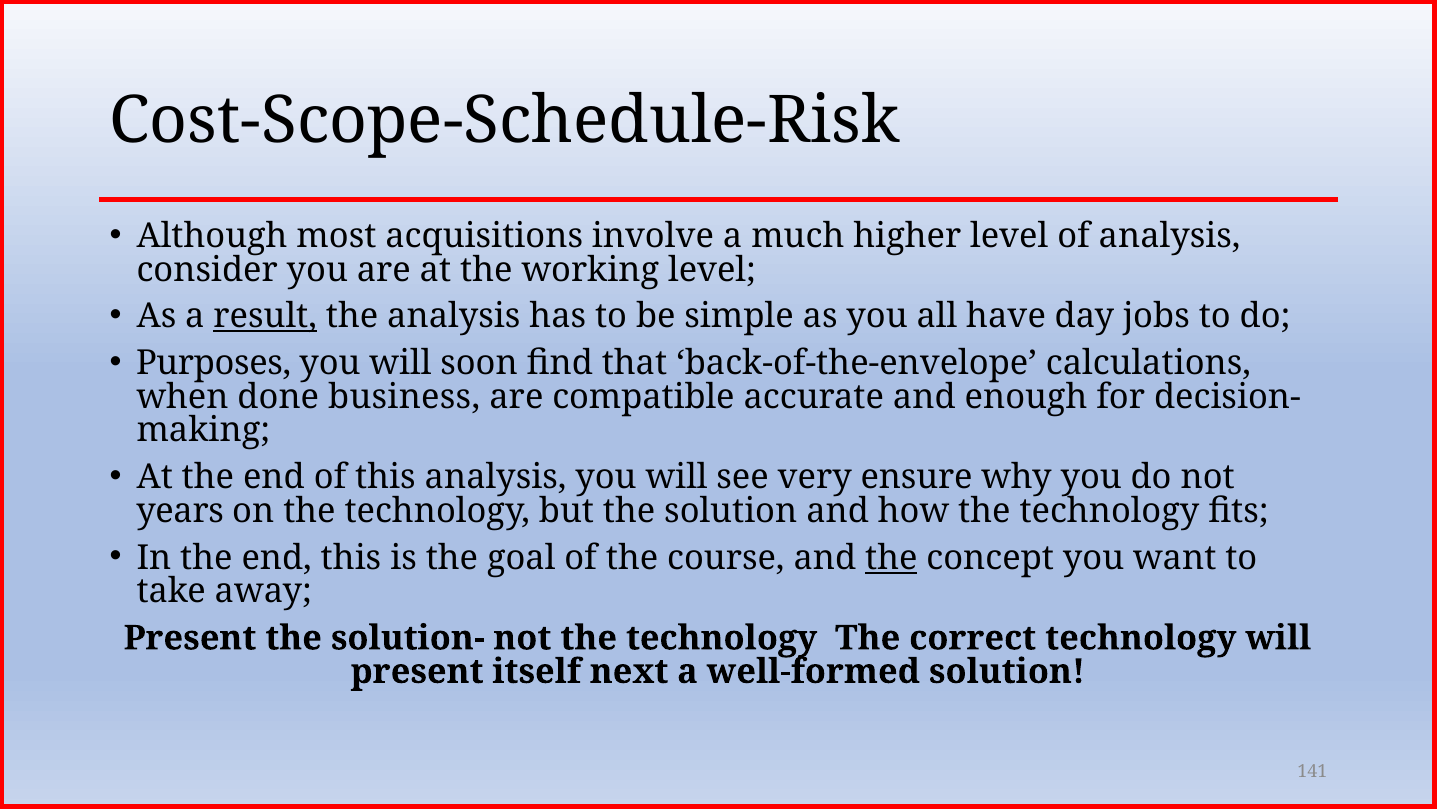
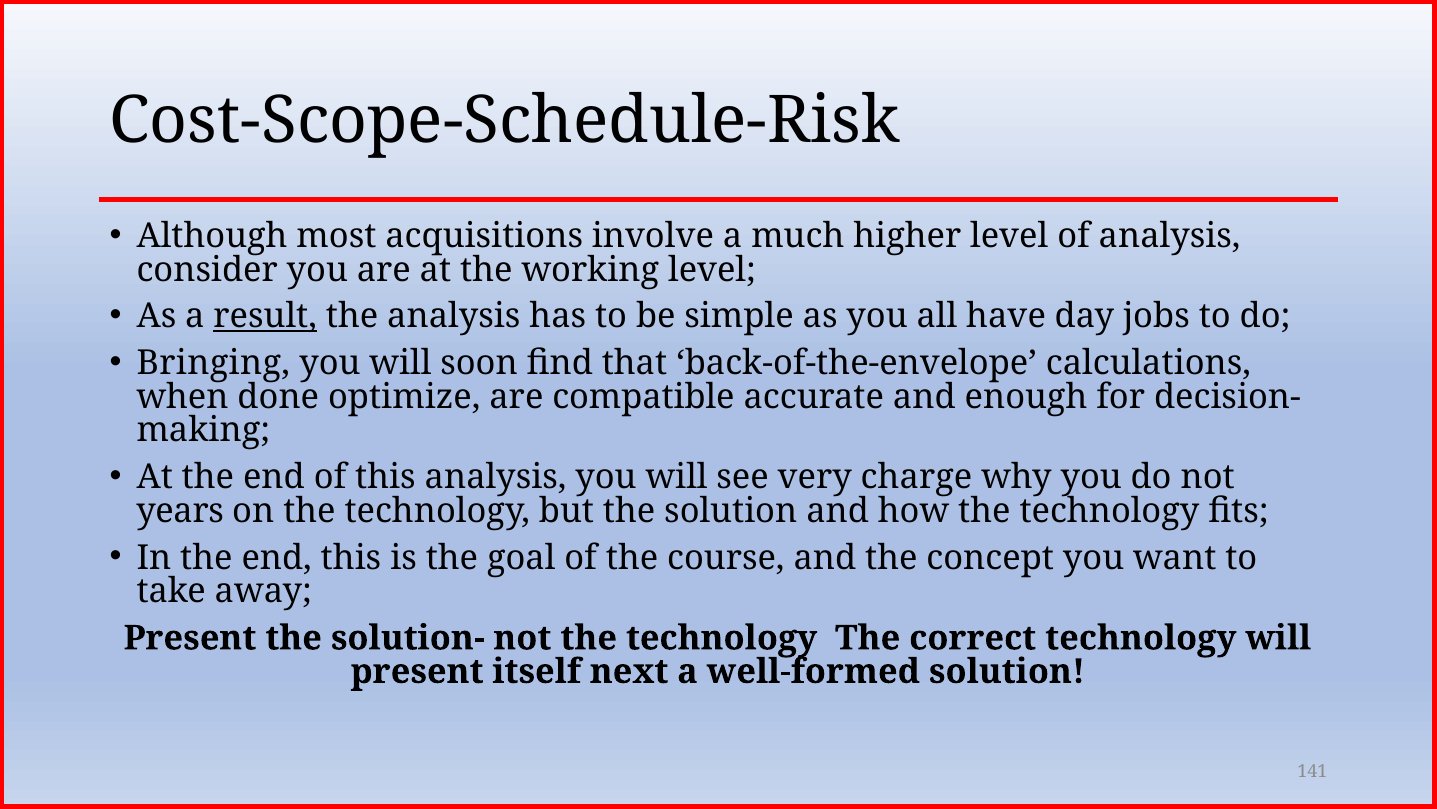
Purposes: Purposes -> Bringing
business: business -> optimize
ensure: ensure -> charge
the at (891, 557) underline: present -> none
